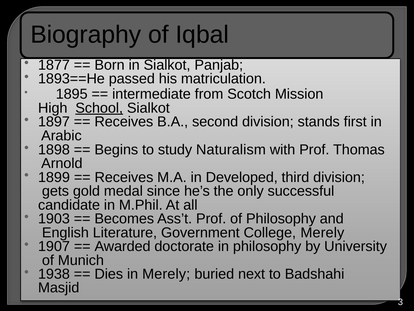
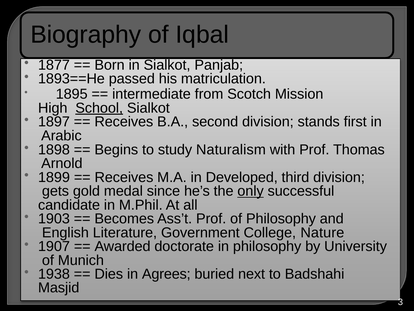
only underline: none -> present
College Merely: Merely -> Nature
in Merely: Merely -> Agrees
